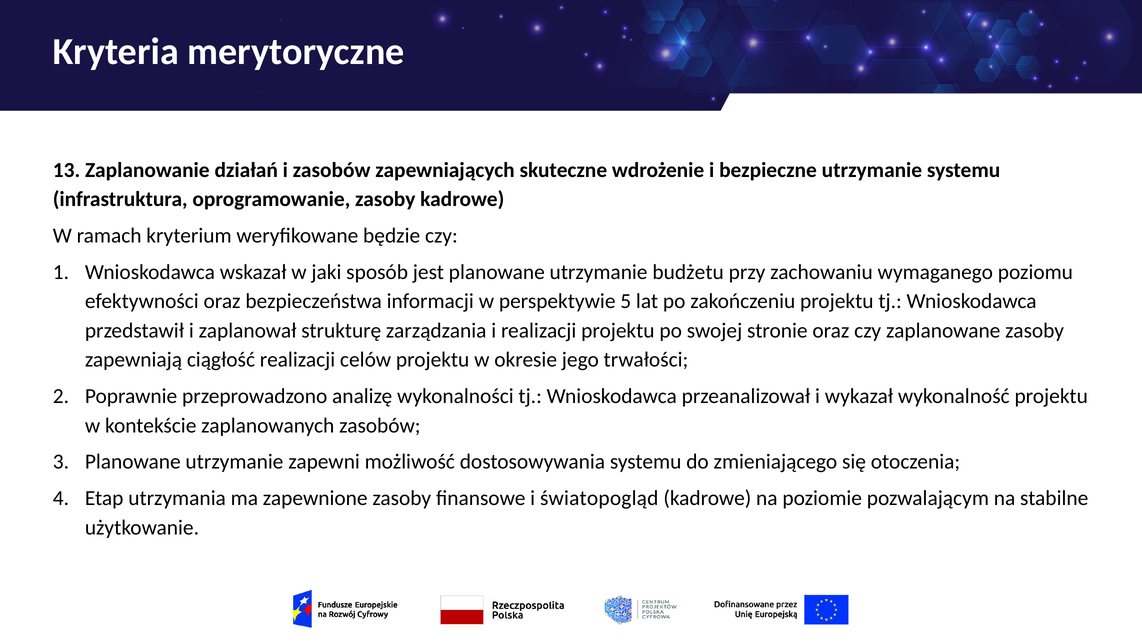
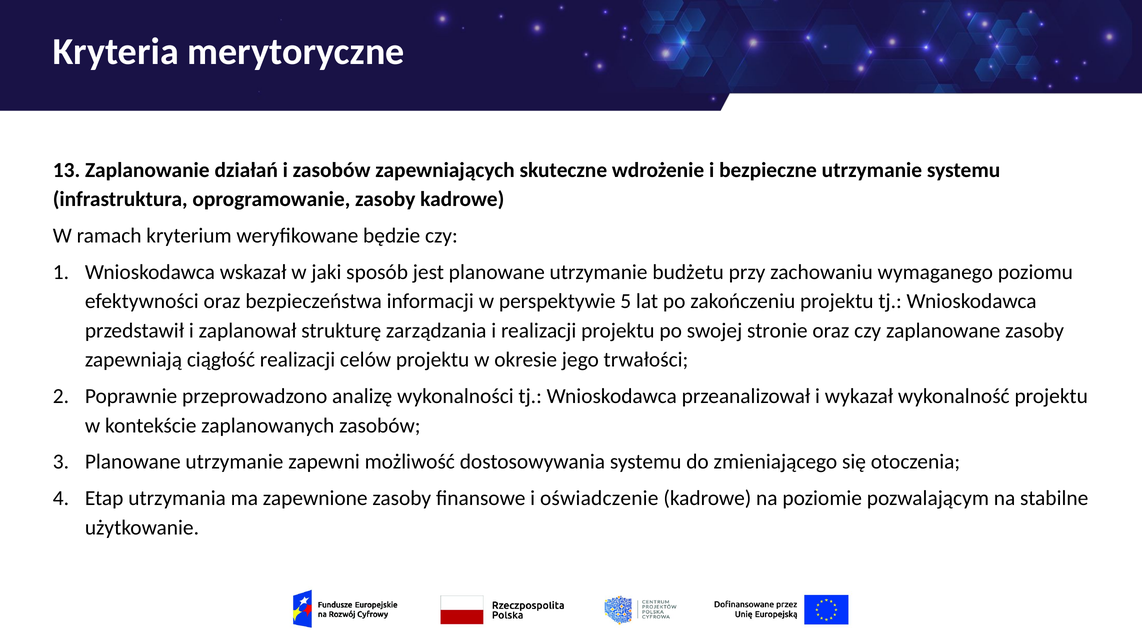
światopogląd: światopogląd -> oświadczenie
